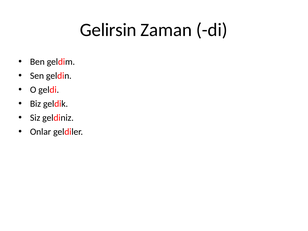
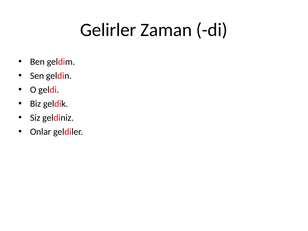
Gelirsin: Gelirsin -> Gelirler
